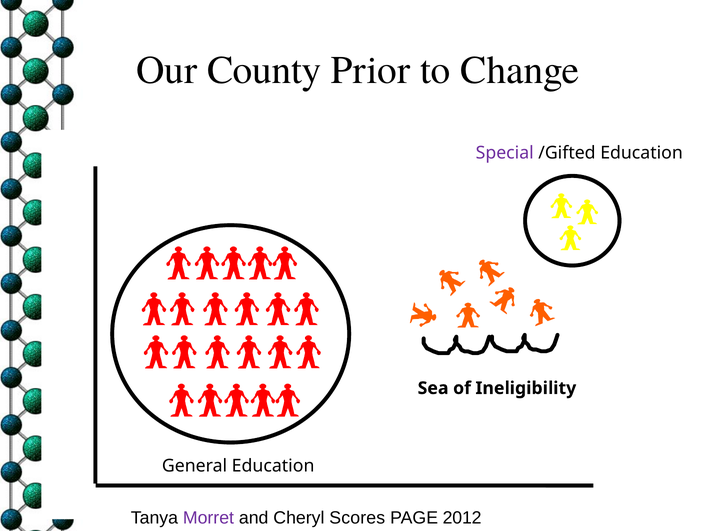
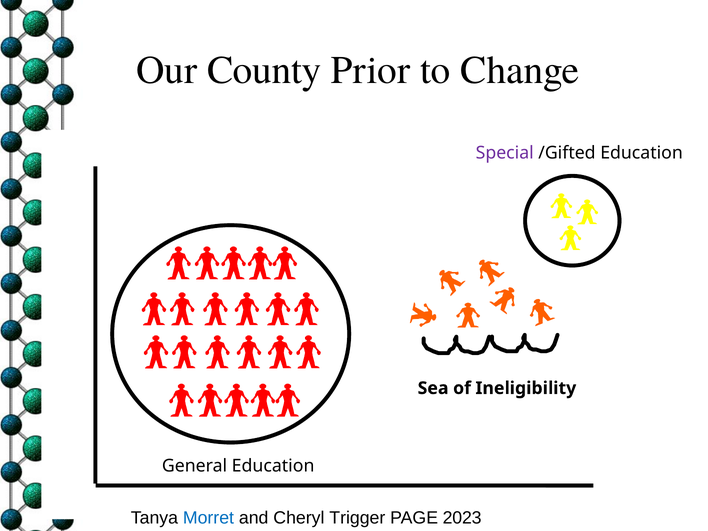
Morret colour: purple -> blue
Scores: Scores -> Trigger
2012: 2012 -> 2023
